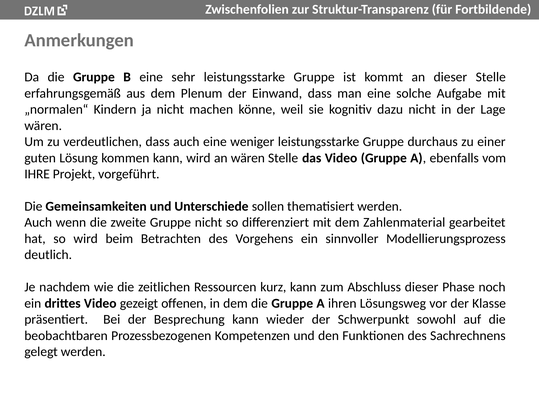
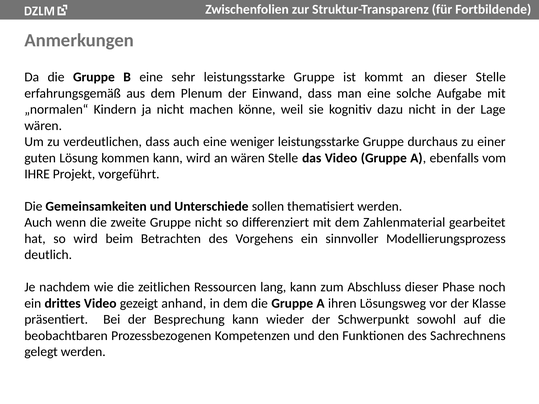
kurz: kurz -> lang
offenen: offenen -> anhand
